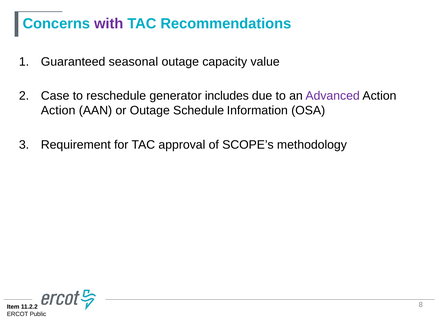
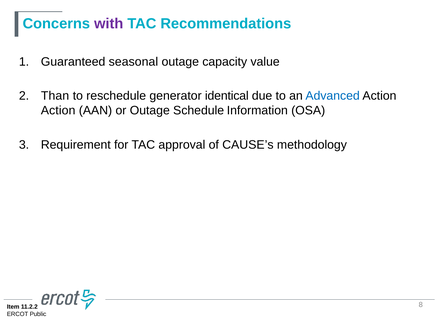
Case: Case -> Than
includes: includes -> identical
Advanced colour: purple -> blue
SCOPE’s: SCOPE’s -> CAUSE’s
